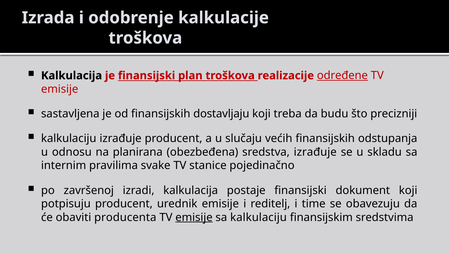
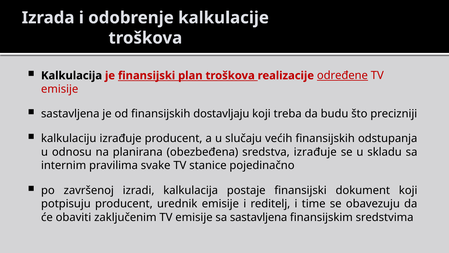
producenta: producenta -> zaključenim
emisije at (194, 217) underline: present -> none
sa kalkulaciju: kalkulaciju -> sastavljena
